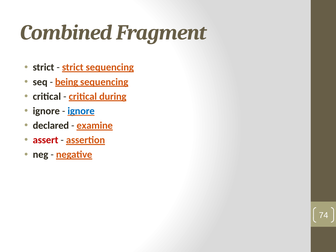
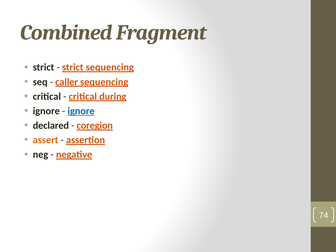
being: being -> caller
examine: examine -> coregion
assert colour: red -> orange
